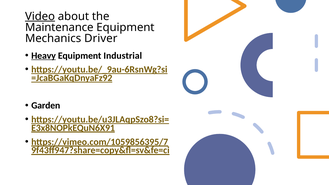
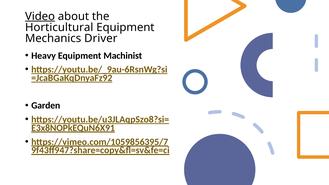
Maintenance: Maintenance -> Horticultural
Heavy underline: present -> none
Industrial: Industrial -> Machinist
